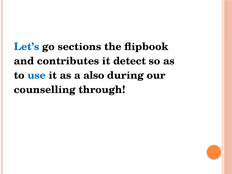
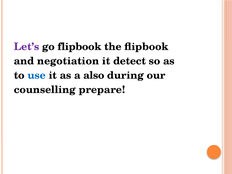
Let’s colour: blue -> purple
go sections: sections -> flipbook
contributes: contributes -> negotiation
through: through -> prepare
